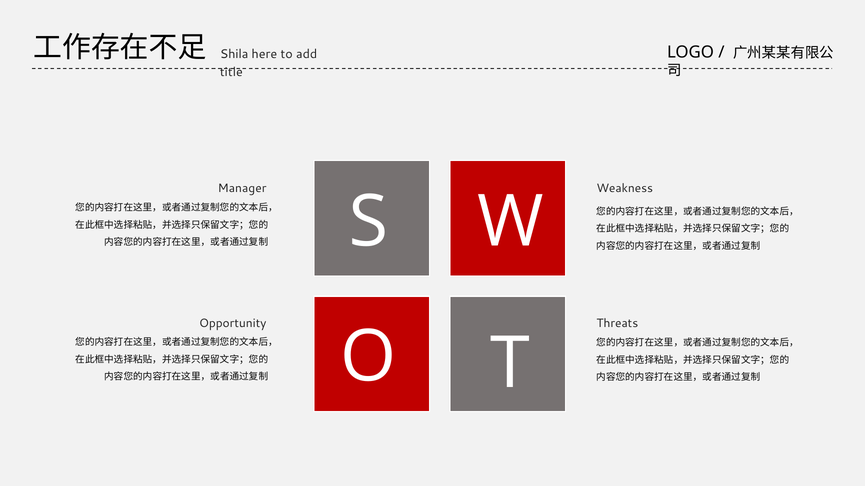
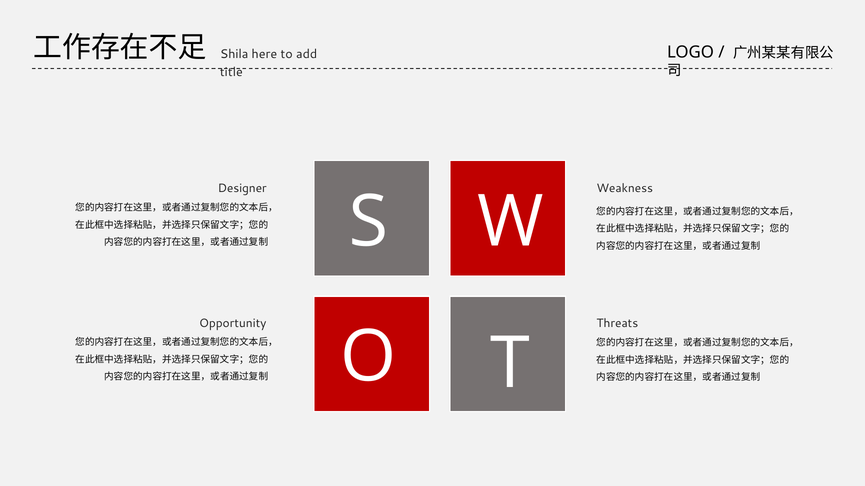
Manager: Manager -> Designer
